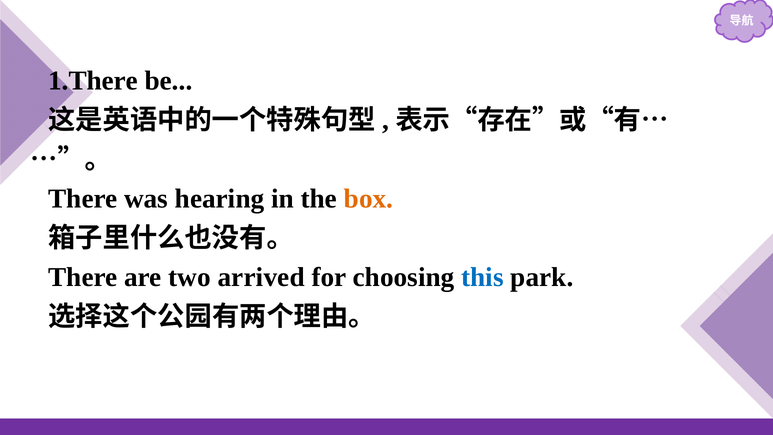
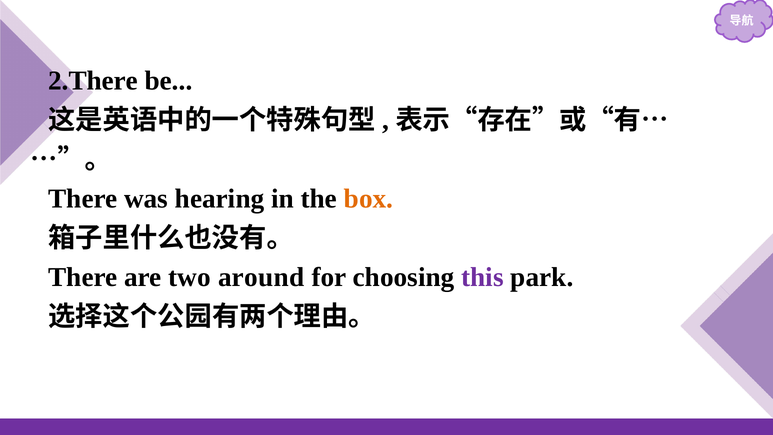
1.There: 1.There -> 2.There
arrived: arrived -> around
this colour: blue -> purple
